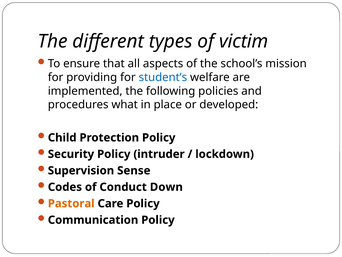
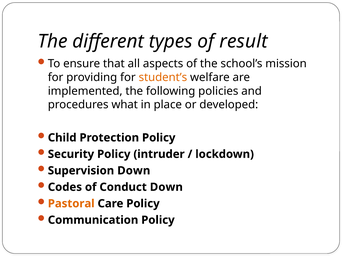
victim: victim -> result
student’s colour: blue -> orange
Supervision Sense: Sense -> Down
